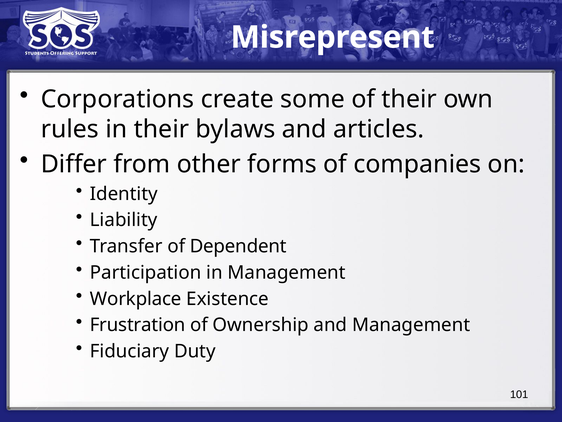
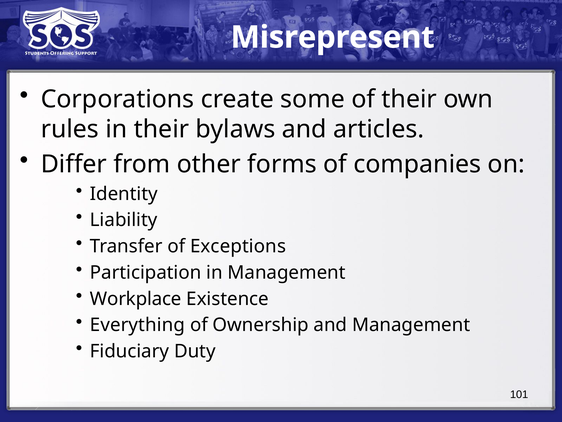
Dependent: Dependent -> Exceptions
Frustration: Frustration -> Everything
